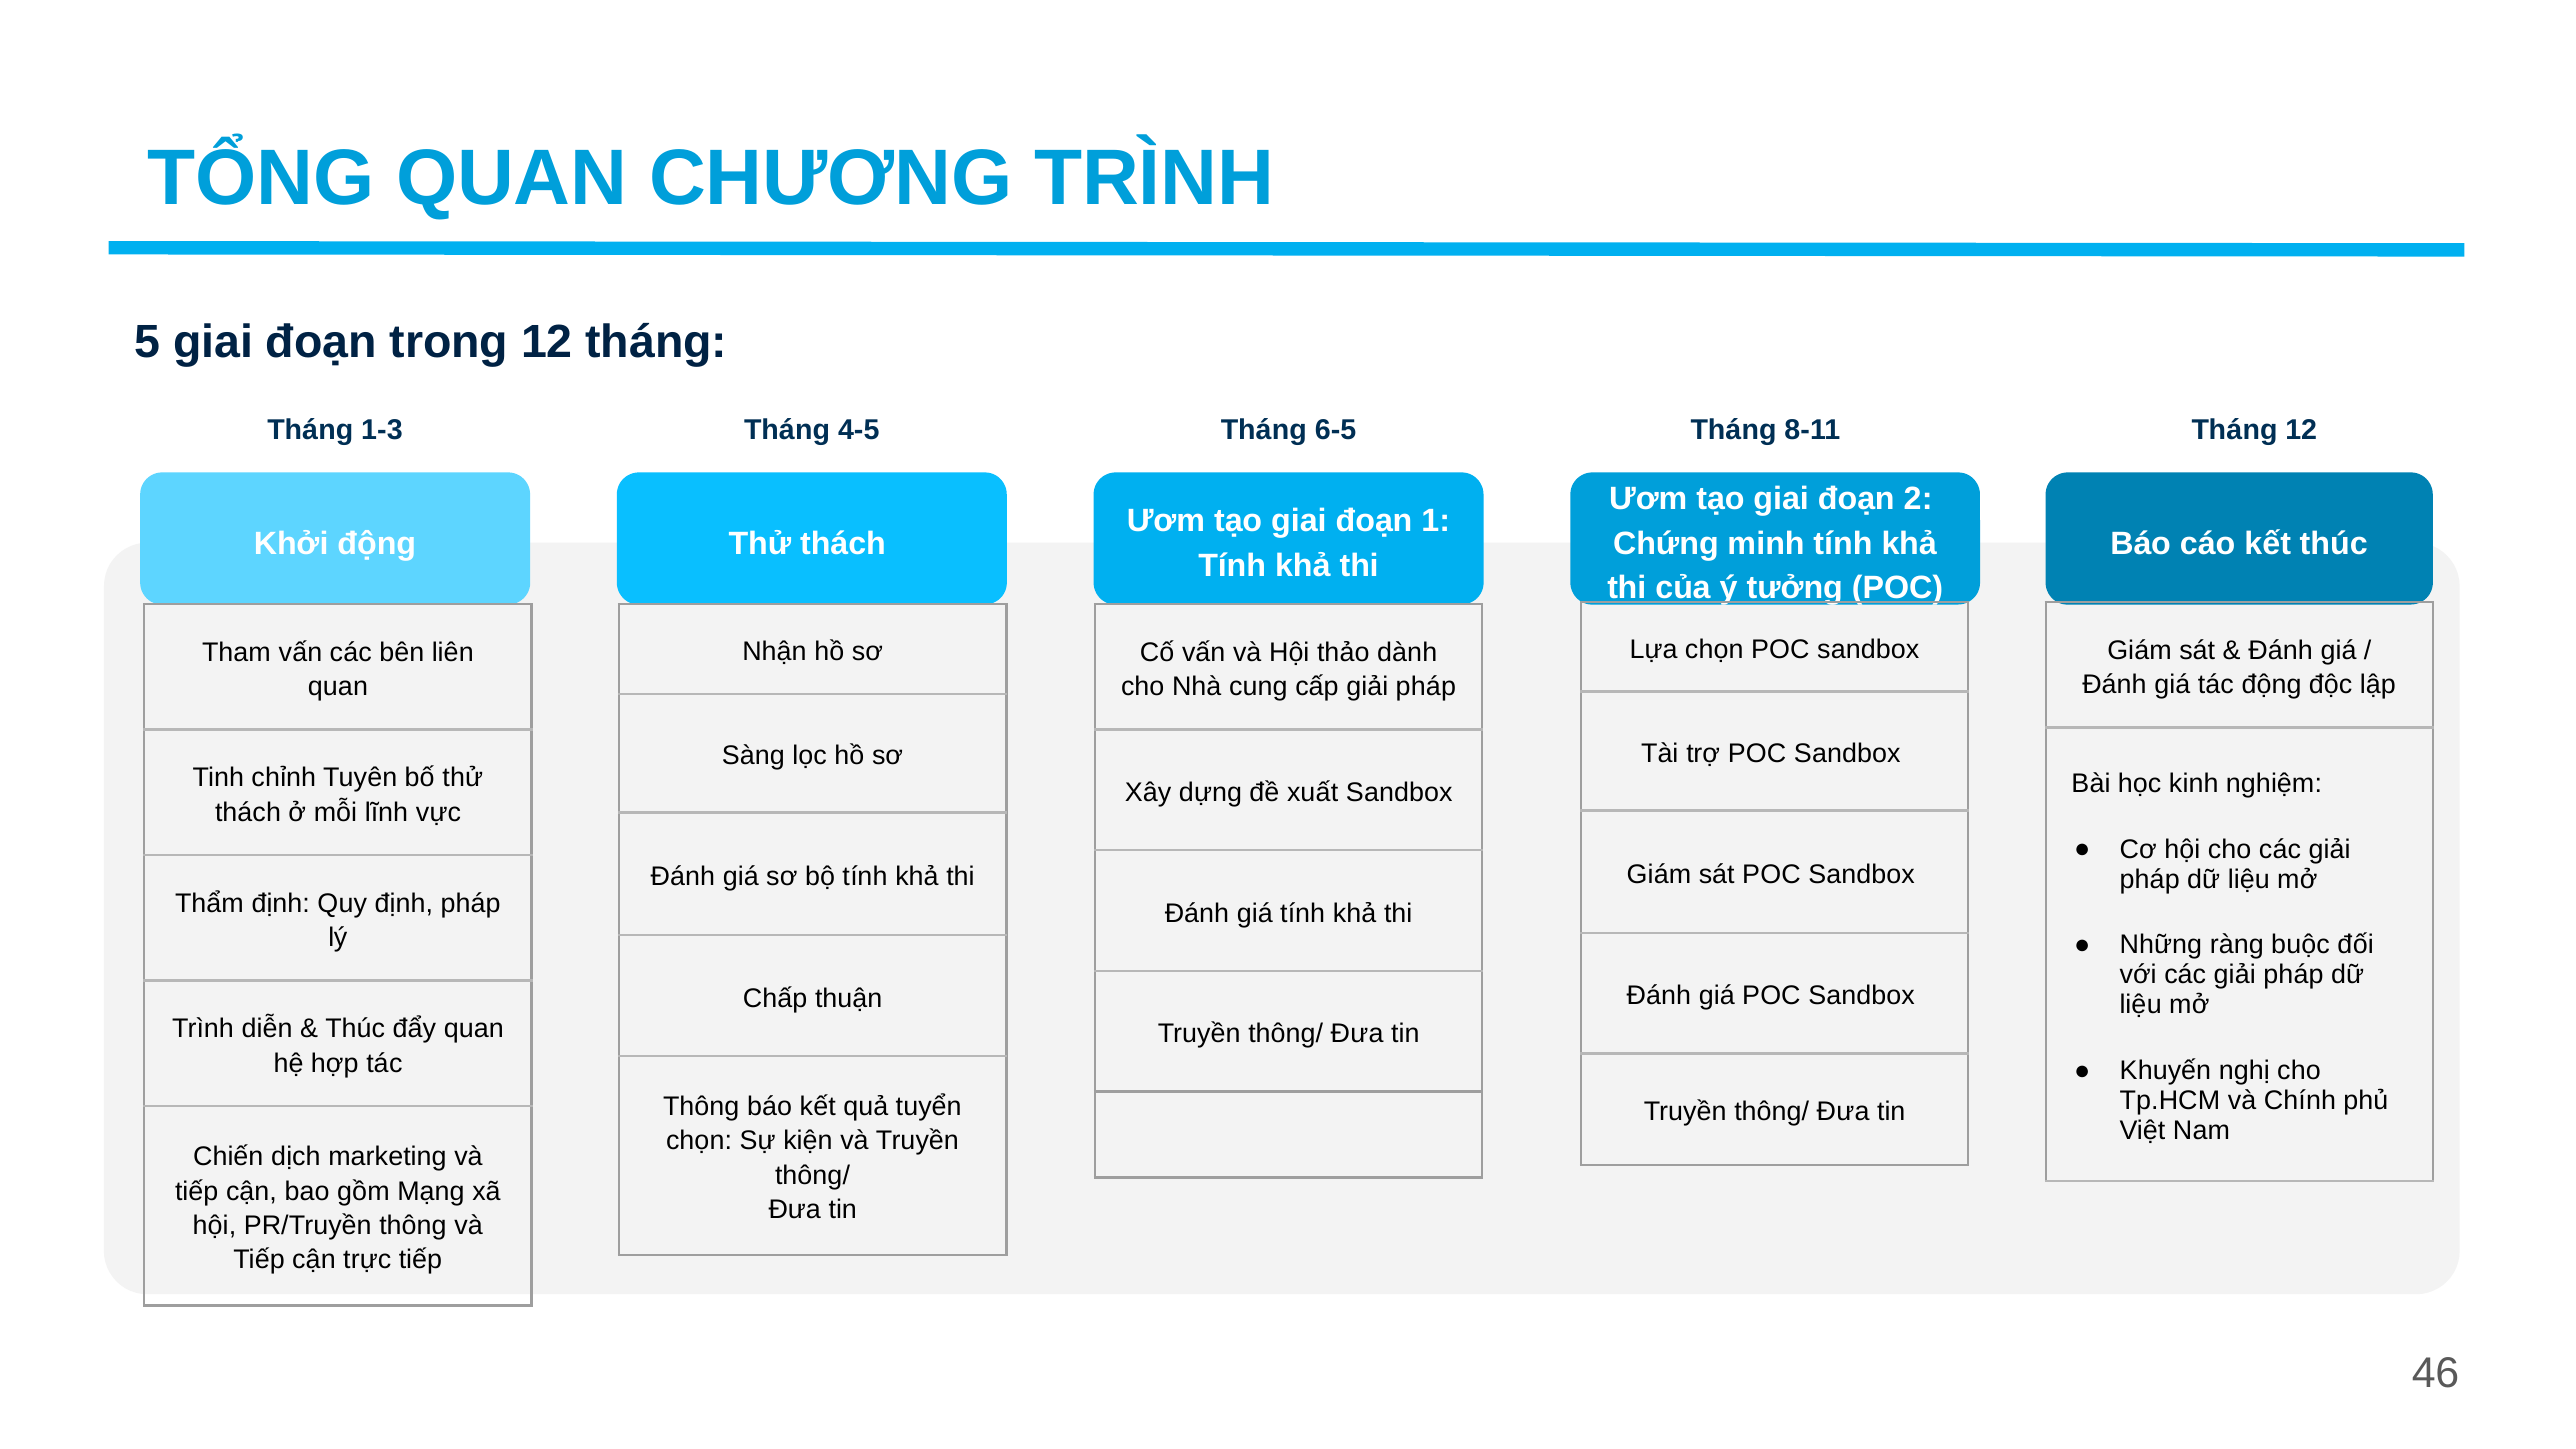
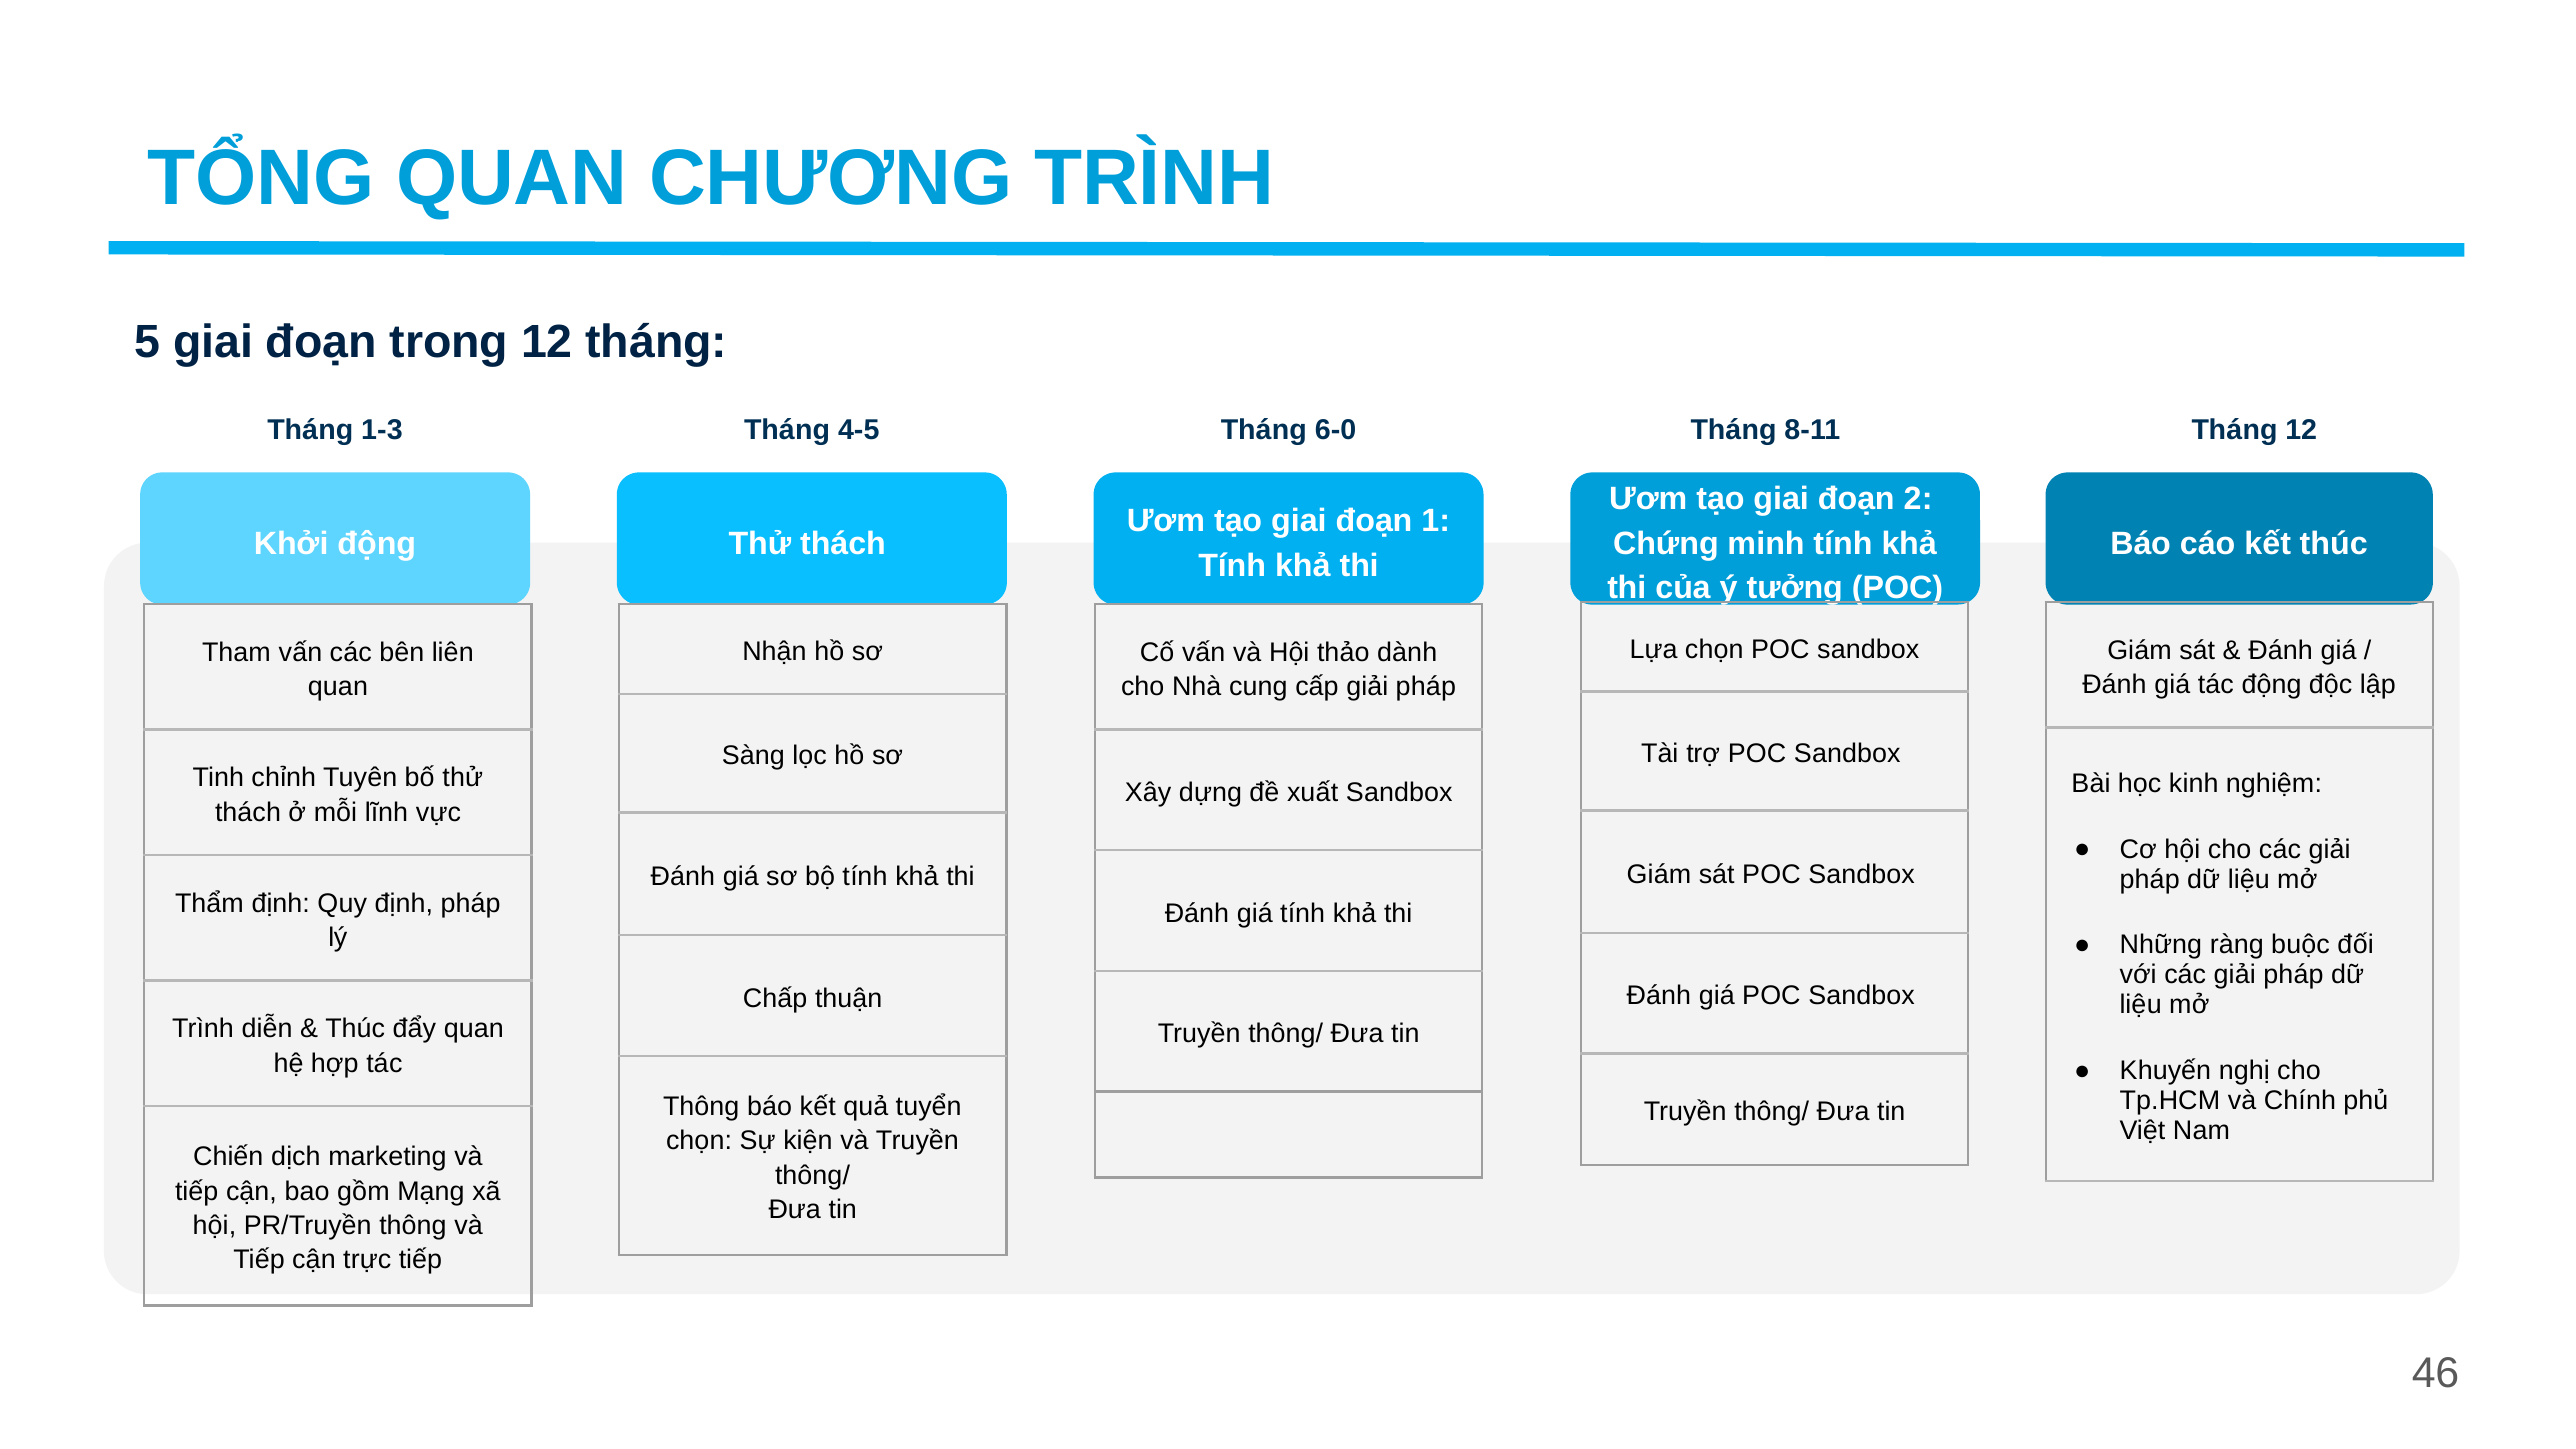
6-5: 6-5 -> 6-0
